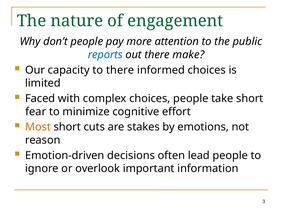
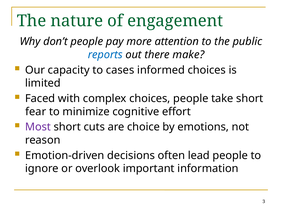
to there: there -> cases
Most colour: orange -> purple
stakes: stakes -> choice
